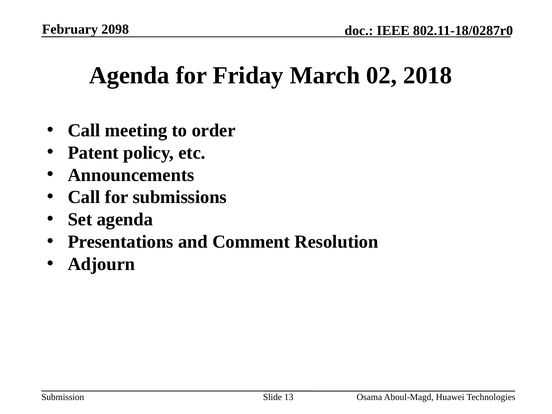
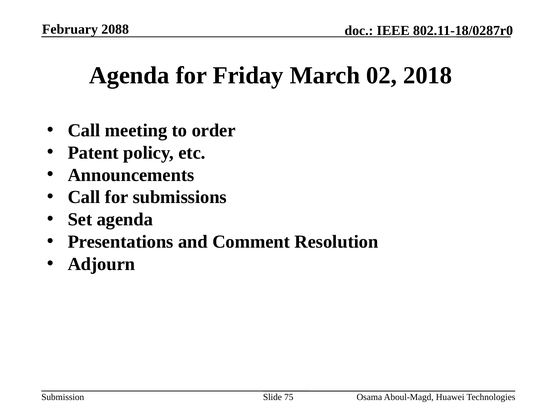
2098: 2098 -> 2088
13: 13 -> 75
